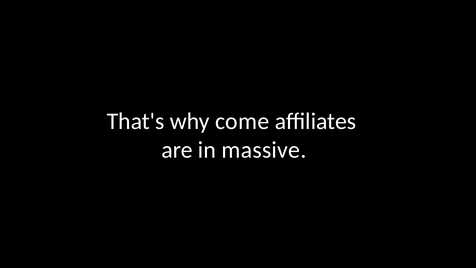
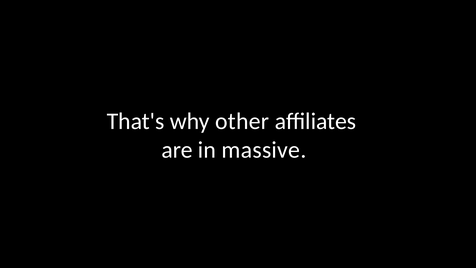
come: come -> other
